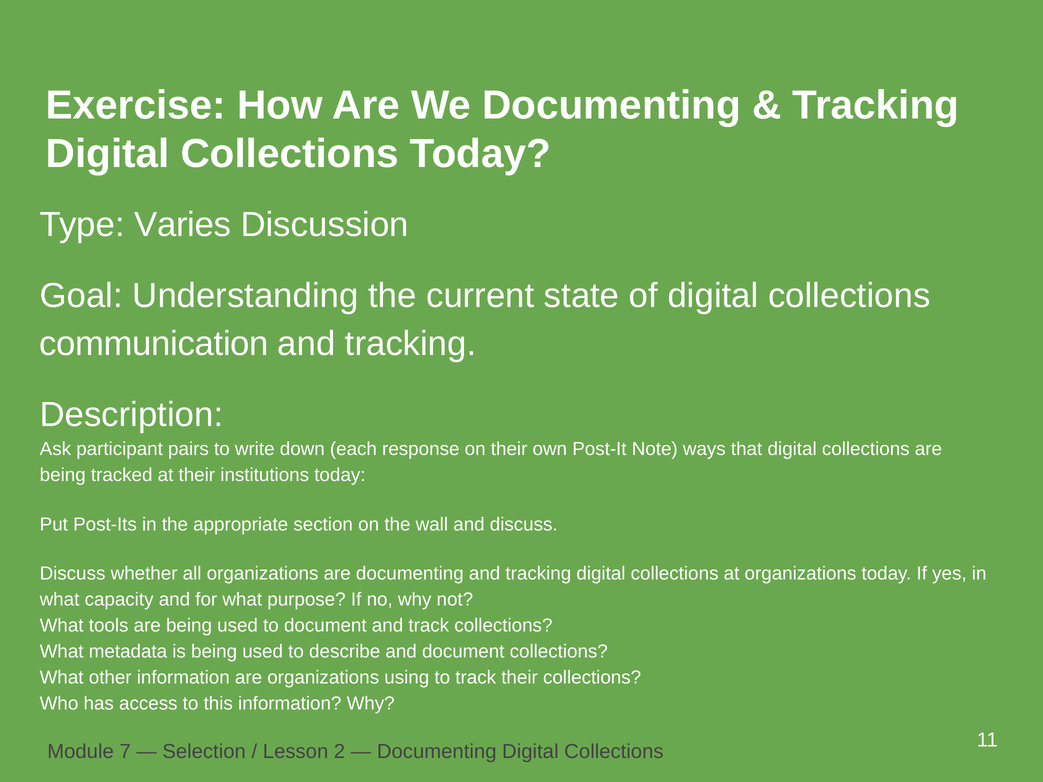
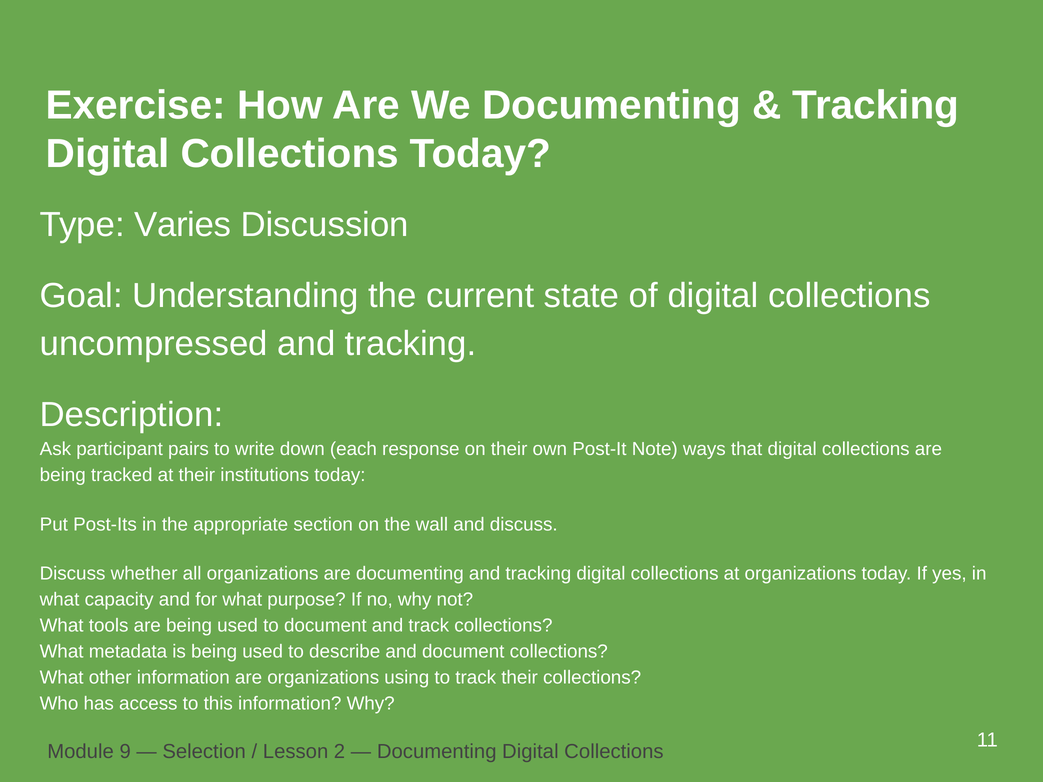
communication: communication -> uncompressed
7: 7 -> 9
